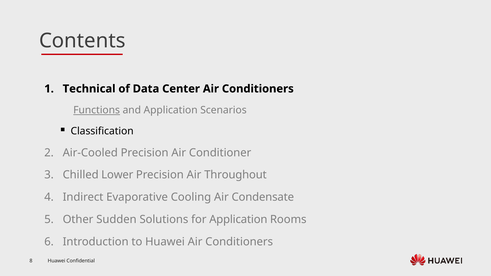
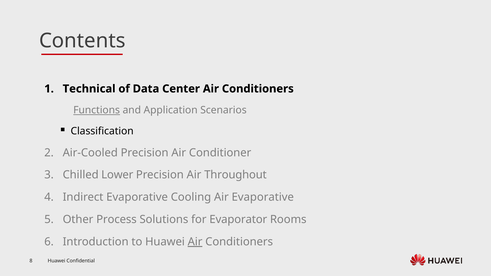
Air Condensate: Condensate -> Evaporative
Sudden: Sudden -> Process
for Application: Application -> Evaporator
Air at (195, 242) underline: none -> present
